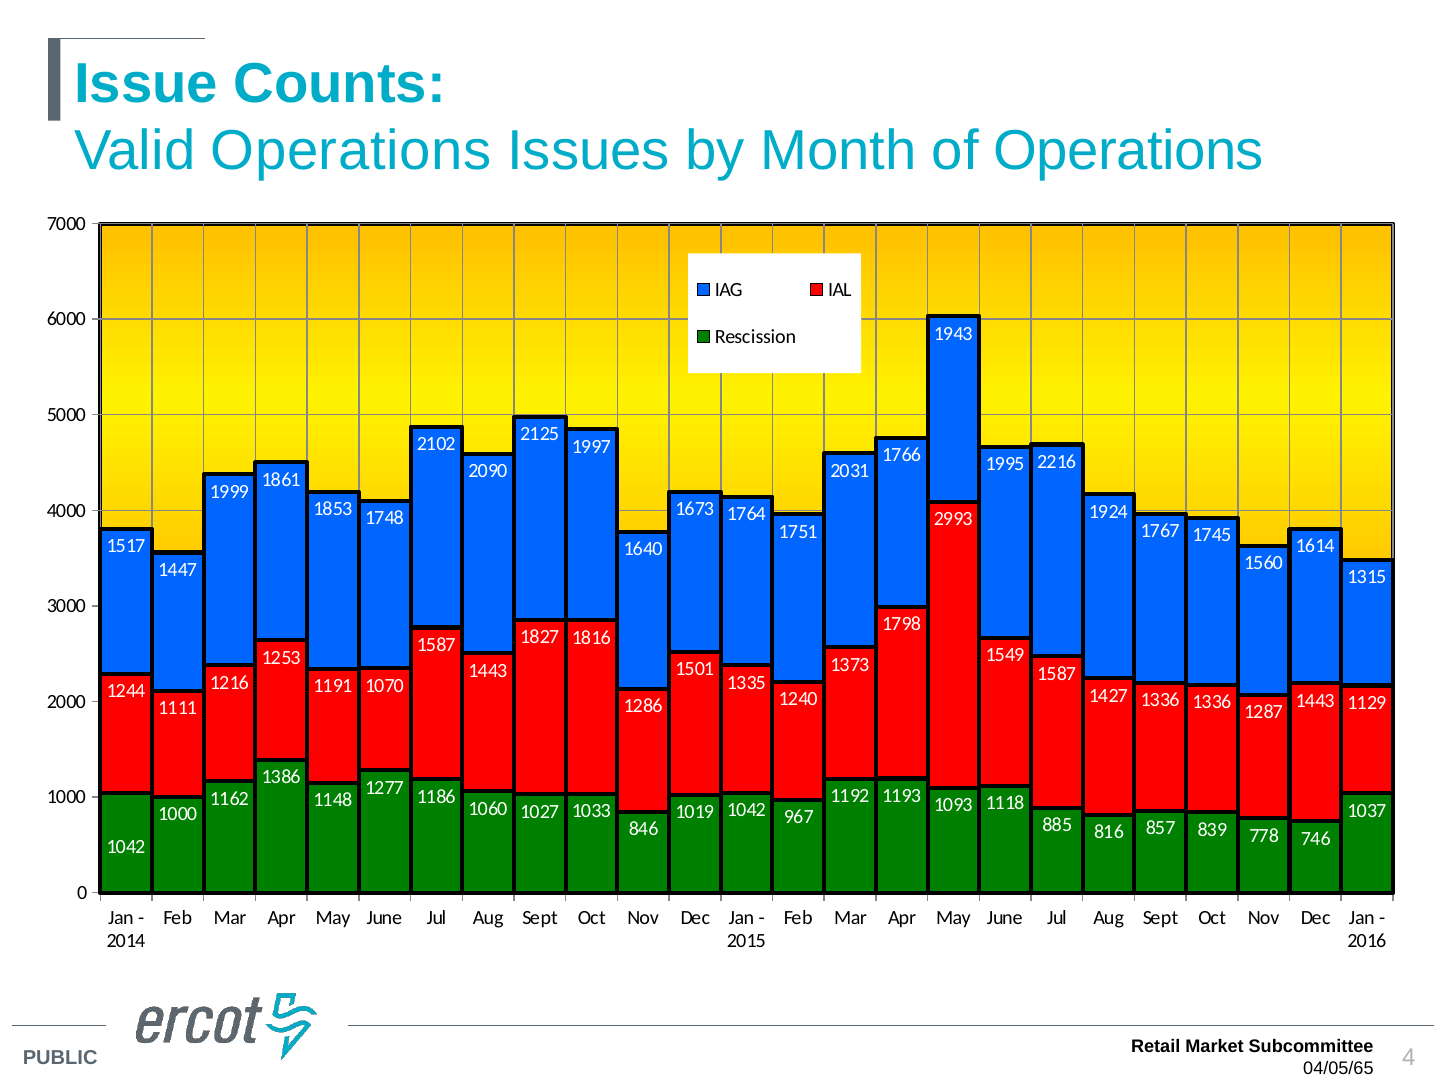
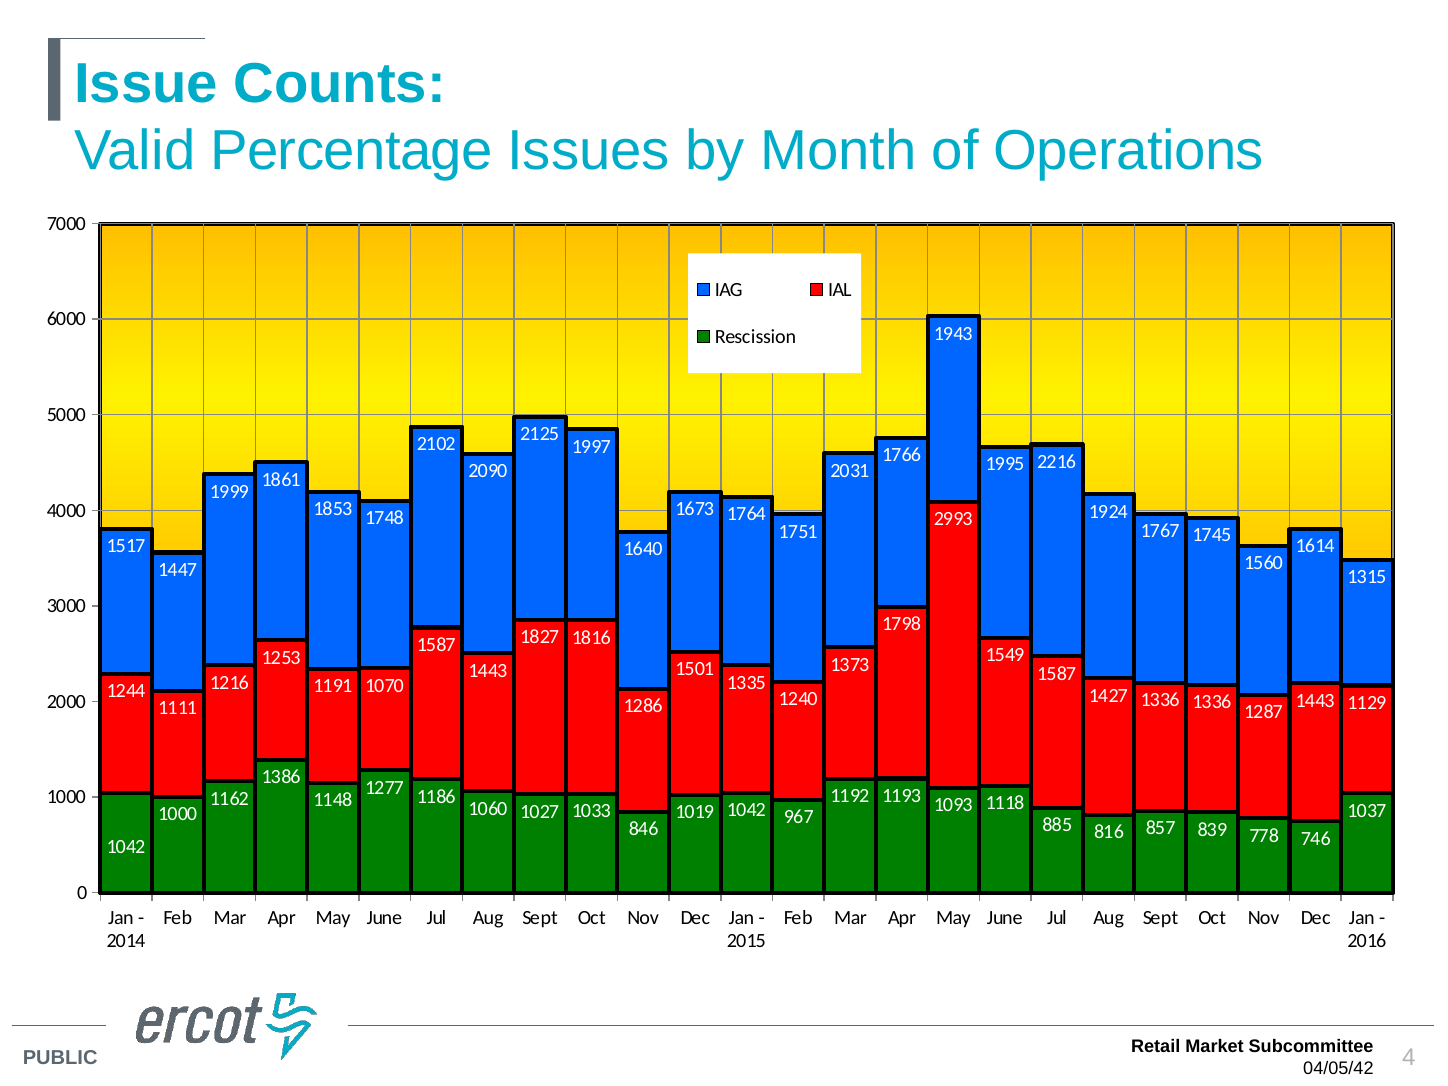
Valid Operations: Operations -> Percentage
04/05/65: 04/05/65 -> 04/05/42
